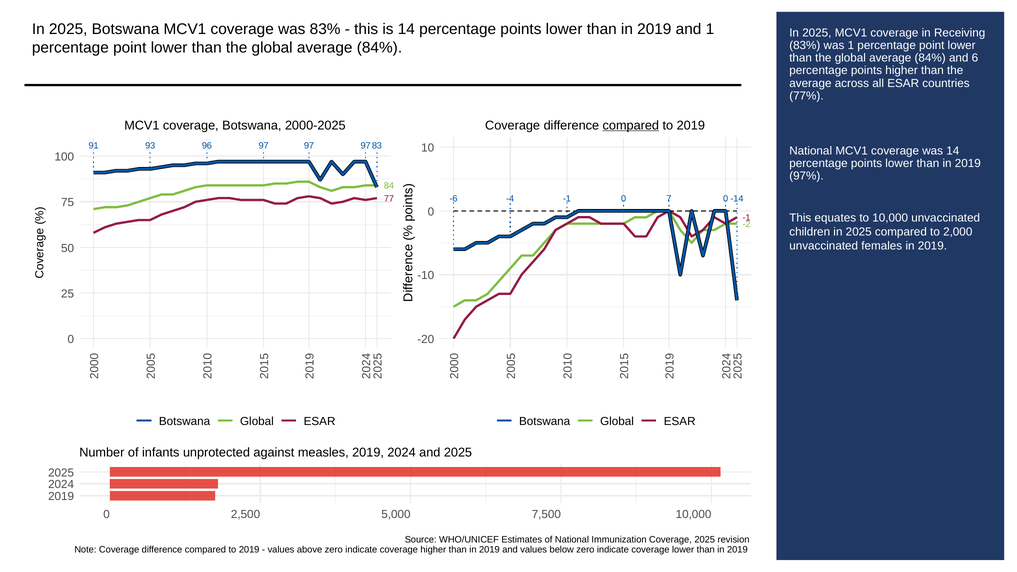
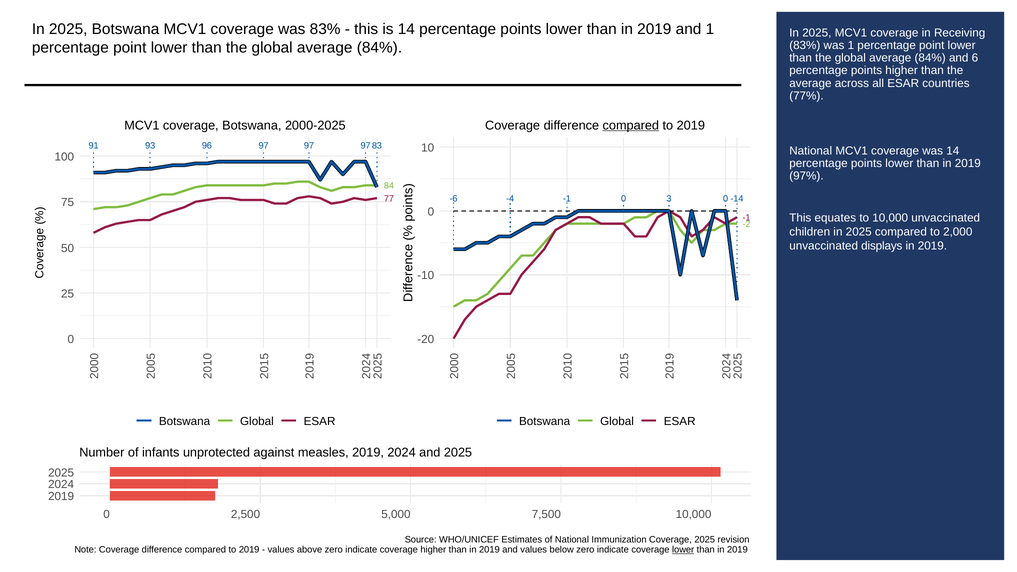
7: 7 -> 3
females: females -> displays
lower at (683, 550) underline: none -> present
